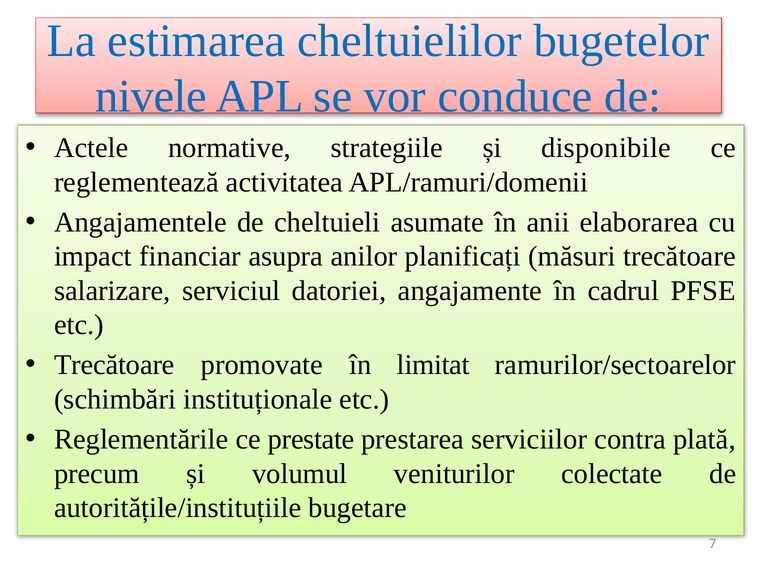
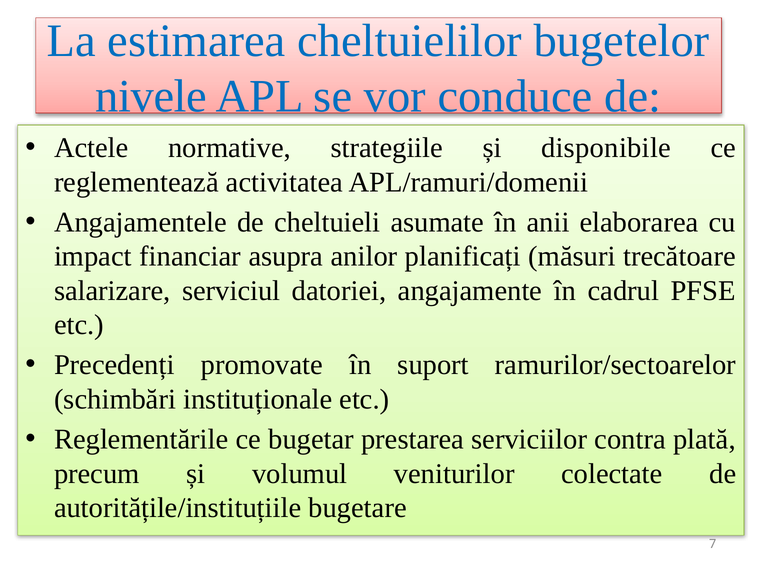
Trecătoare at (114, 365): Trecătoare -> Precedenți
limitat: limitat -> suport
prestate: prestate -> bugetar
